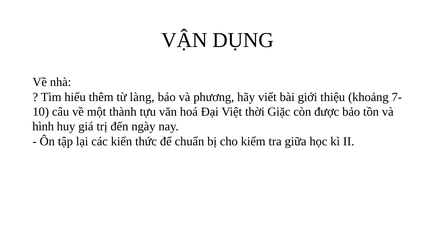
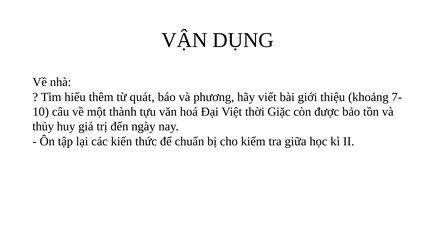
làng: làng -> quát
hình: hình -> thủy
